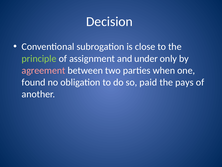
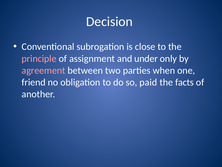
principle colour: light green -> pink
found: found -> friend
pays: pays -> facts
